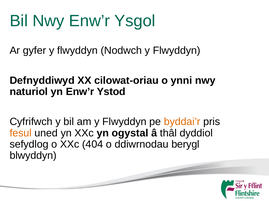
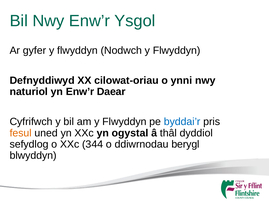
Ystod: Ystod -> Daear
byddai’r colour: orange -> blue
404: 404 -> 344
